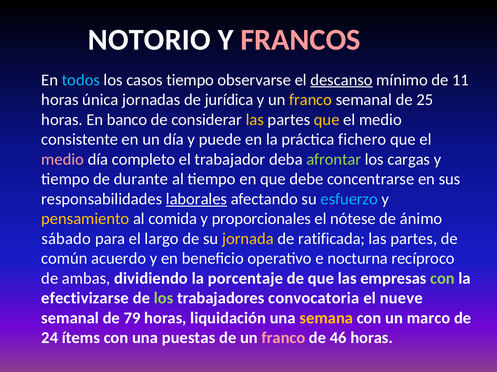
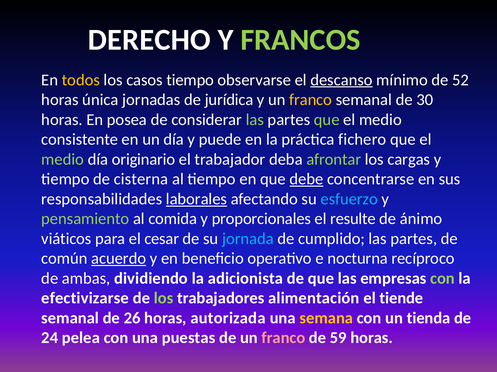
NOTORIO: NOTORIO -> DERECHO
FRANCOS colour: pink -> light green
todos colour: light blue -> yellow
11: 11 -> 52
25: 25 -> 30
banco: banco -> posea
las at (255, 120) colour: yellow -> light green
que at (327, 120) colour: yellow -> light green
medio at (63, 160) colour: pink -> light green
completo: completo -> originario
durante: durante -> cisterna
debe underline: none -> present
pensamiento colour: yellow -> light green
nótese: nótese -> resulte
sábado: sábado -> viáticos
largo: largo -> cesar
jornada colour: yellow -> light blue
ratificada: ratificada -> cumplido
acuerdo underline: none -> present
porcentaje: porcentaje -> adicionista
convocatoria: convocatoria -> alimentación
nueve: nueve -> tiende
79: 79 -> 26
liquidación: liquidación -> autorizada
marco: marco -> tienda
ítems: ítems -> pelea
46: 46 -> 59
